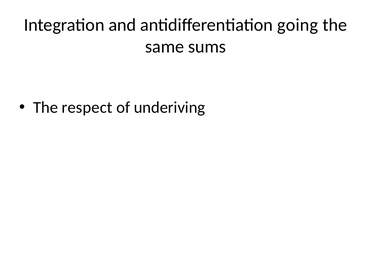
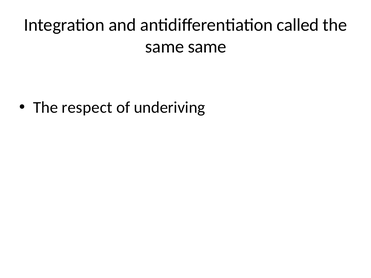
going: going -> called
same sums: sums -> same
